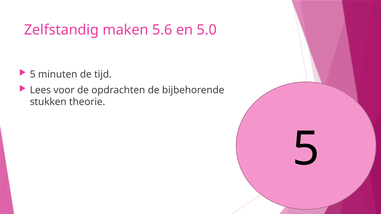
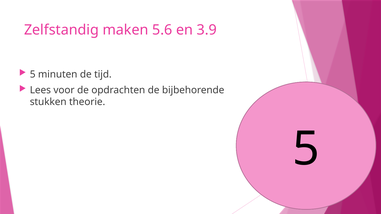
5.0: 5.0 -> 3.9
